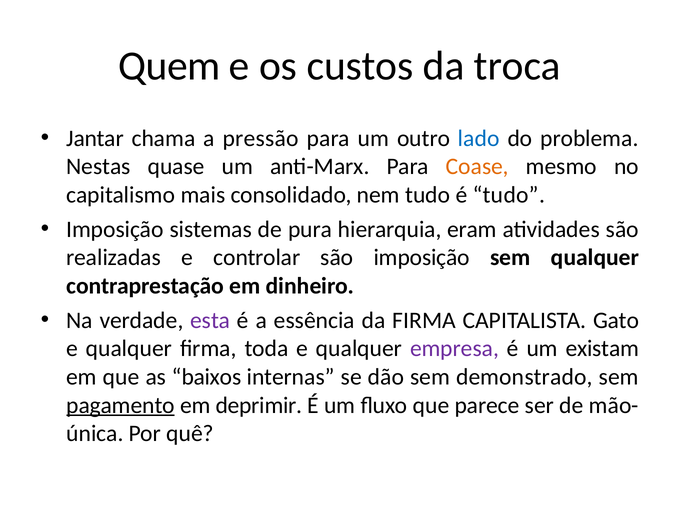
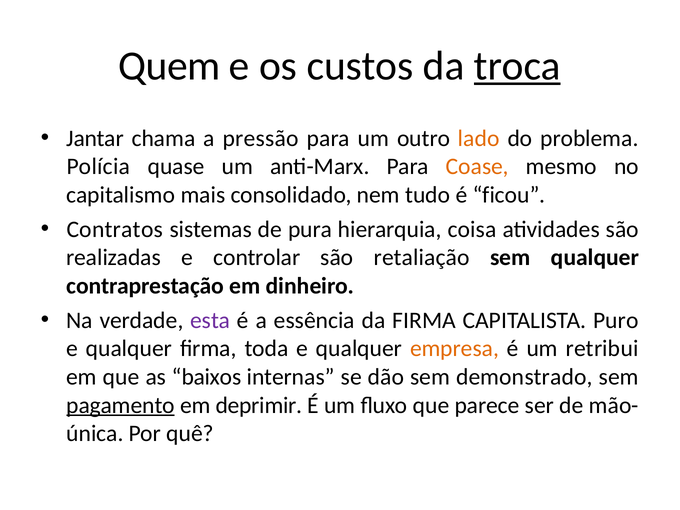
troca underline: none -> present
lado colour: blue -> orange
Nestas: Nestas -> Polícia
é tudo: tudo -> ficou
Imposição at (115, 229): Imposição -> Contratos
eram: eram -> coisa
são imposição: imposição -> retaliação
Gato: Gato -> Puro
empresa colour: purple -> orange
existam: existam -> retribui
